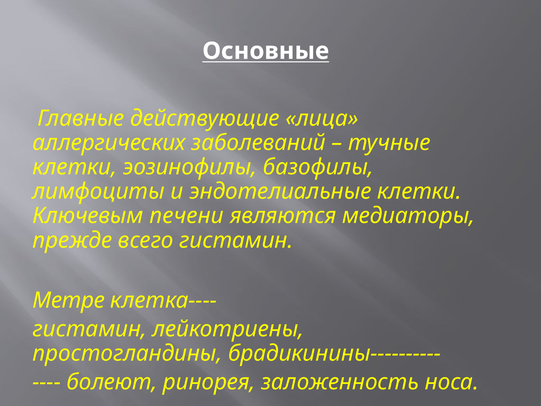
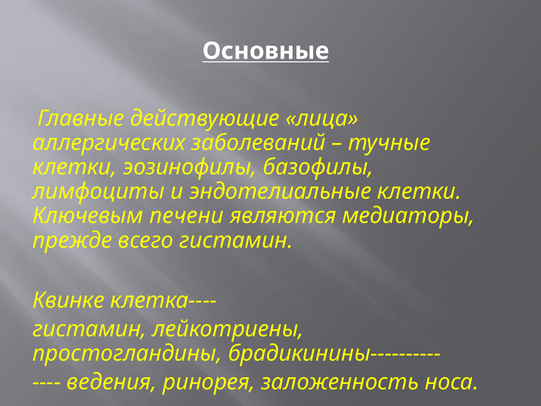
Метре: Метре -> Квинке
болеют: болеют -> ведения
